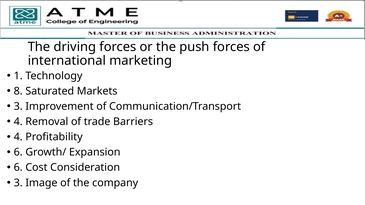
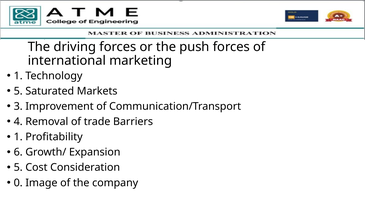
8 at (18, 91): 8 -> 5
4 at (18, 137): 4 -> 1
6 at (18, 168): 6 -> 5
3 at (18, 183): 3 -> 0
